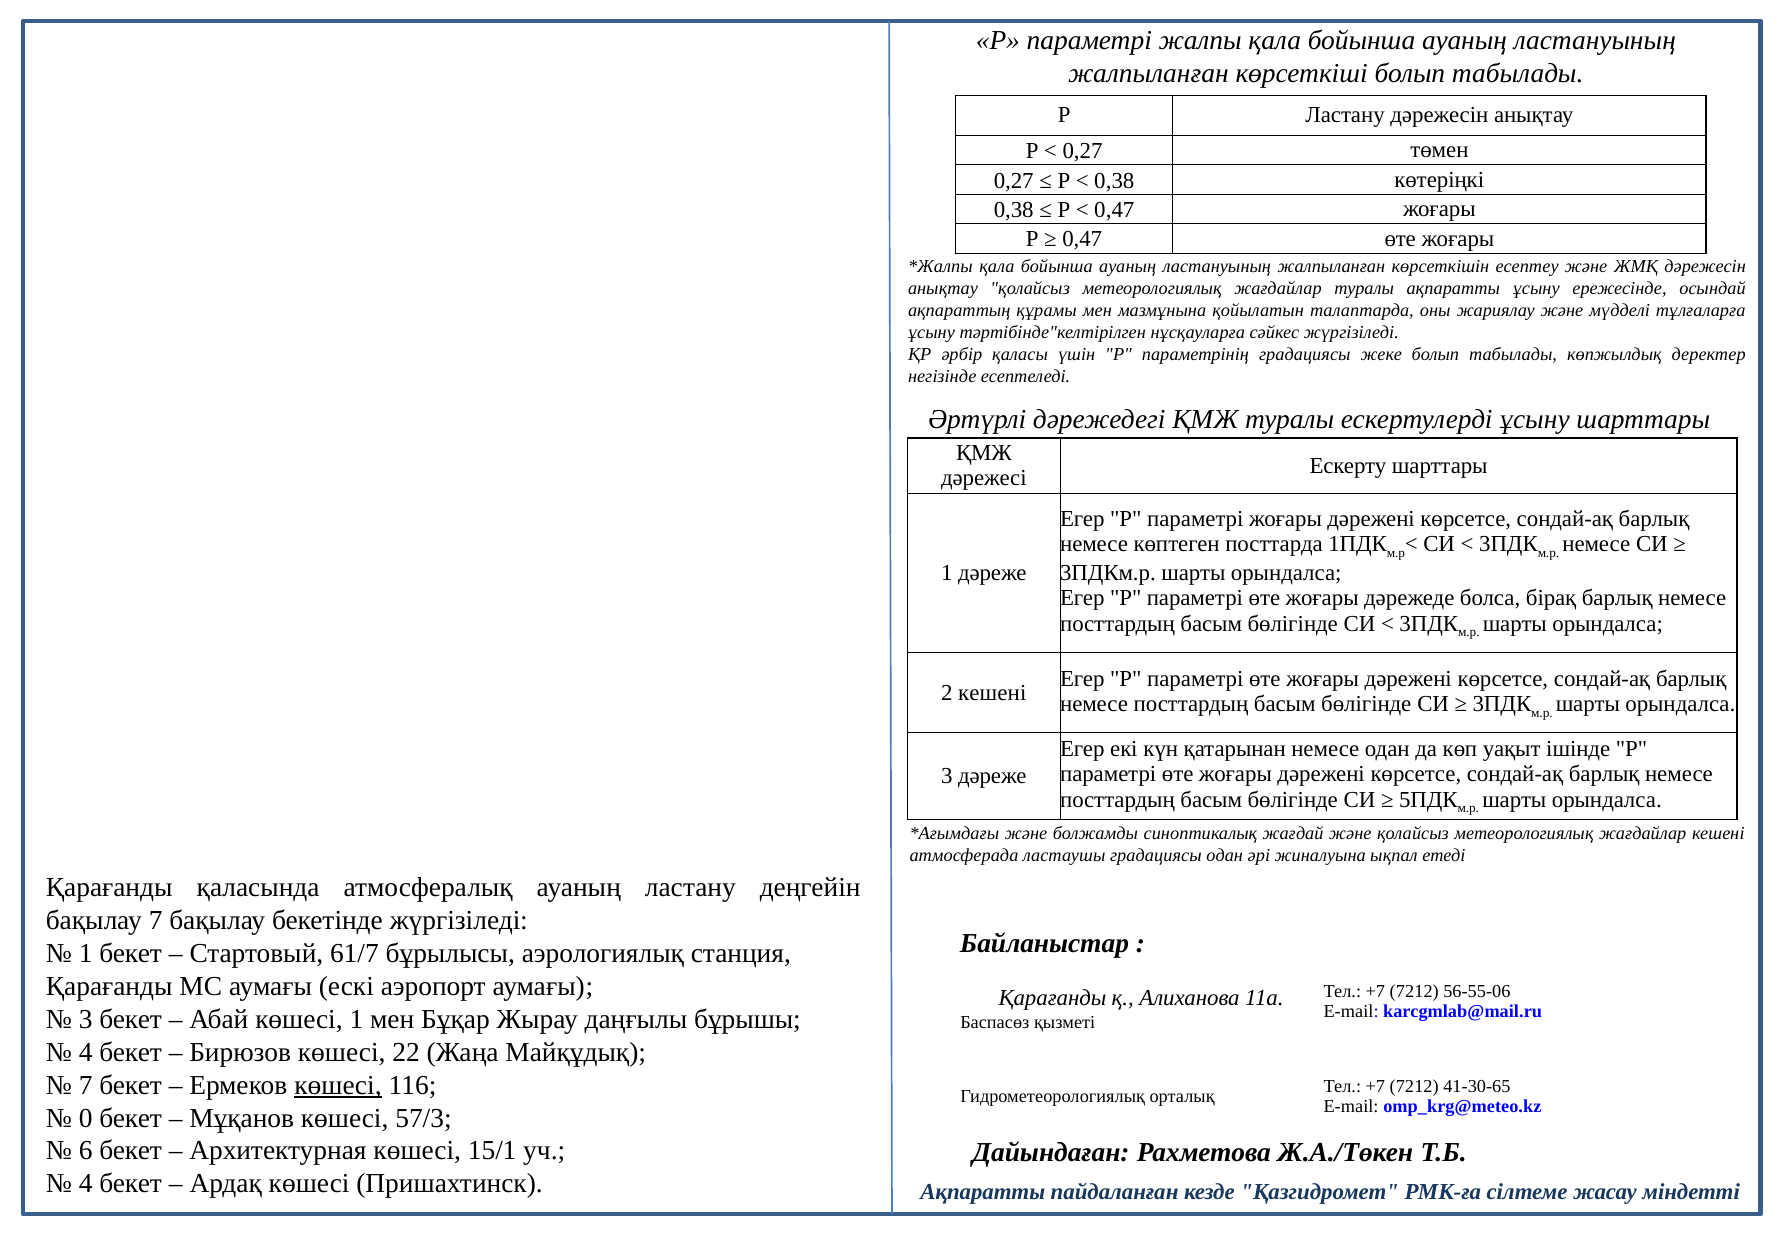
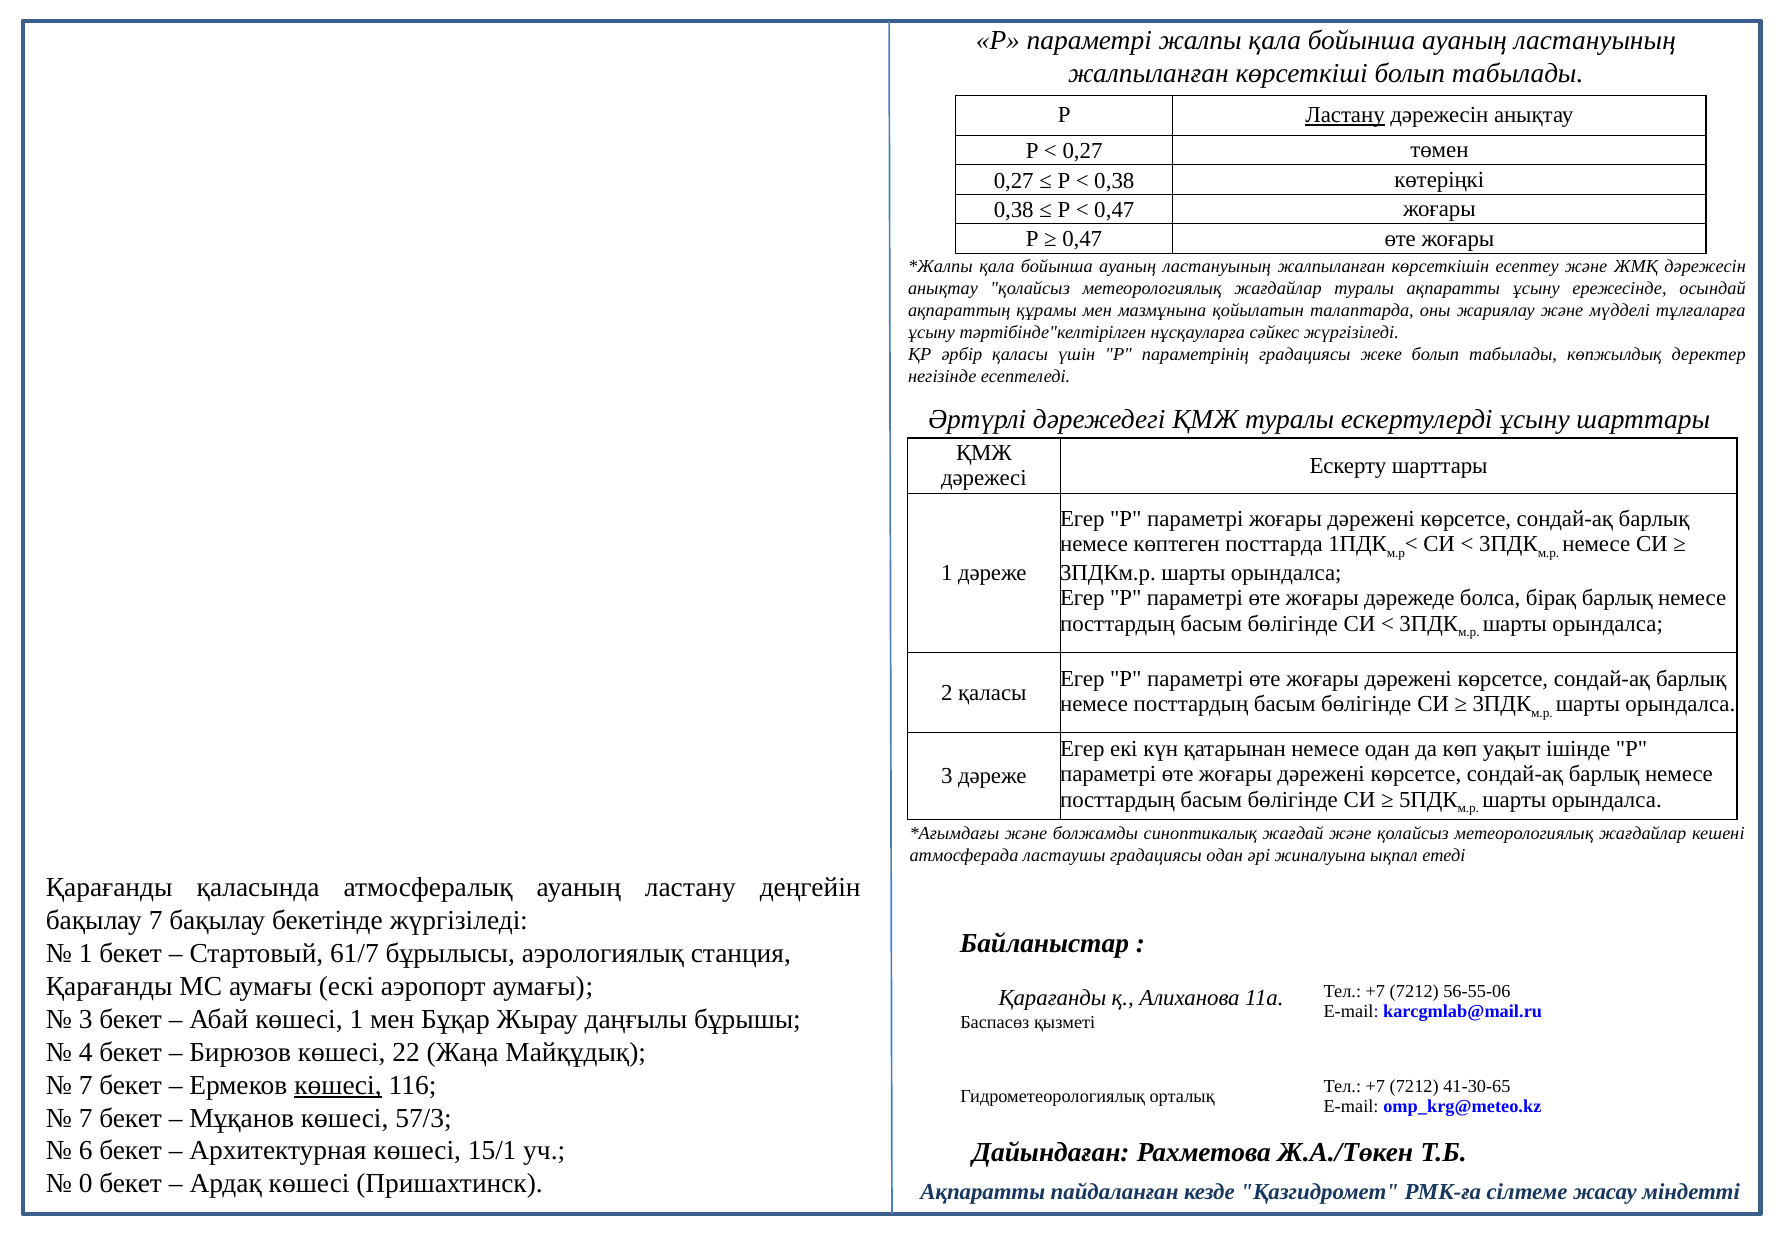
Ластану at (1345, 115) underline: none -> present
2 кешені: кешені -> қаласы
0 at (86, 1118): 0 -> 7
4 at (86, 1184): 4 -> 0
